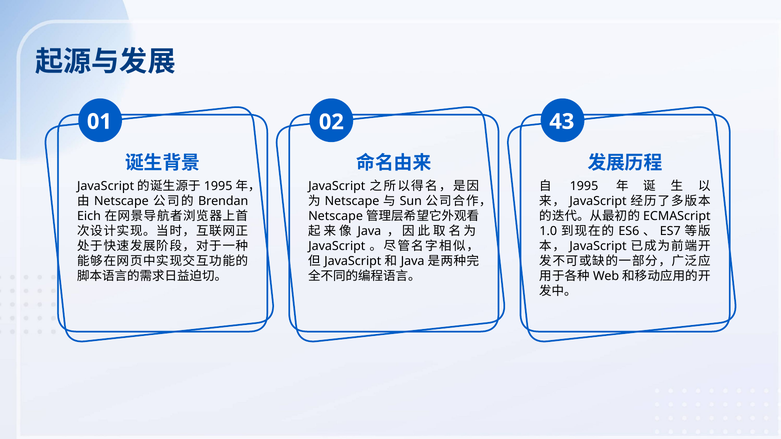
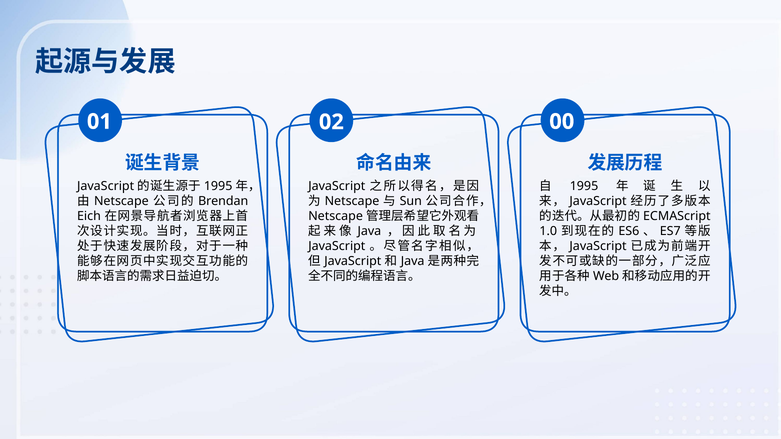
43: 43 -> 00
